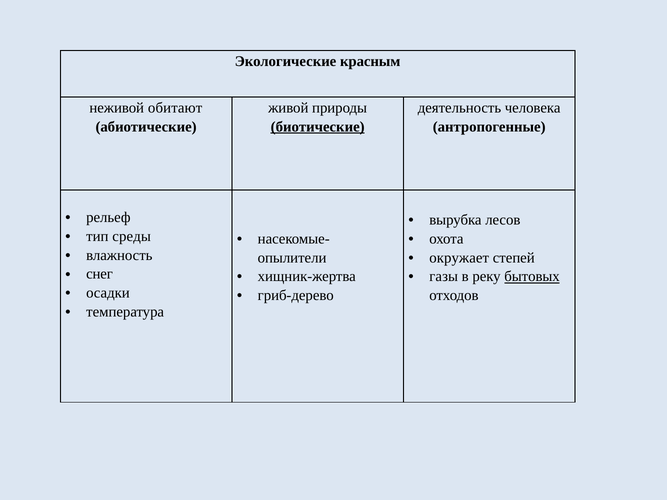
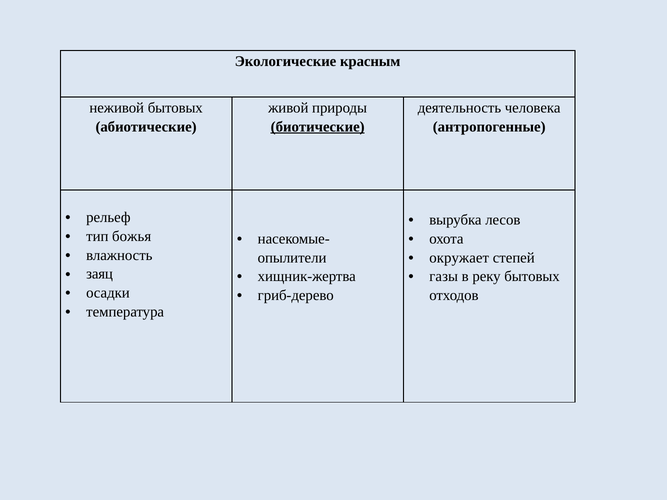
неживой обитают: обитают -> бытовых
среды: среды -> божья
снег: снег -> заяц
бытовых at (532, 277) underline: present -> none
